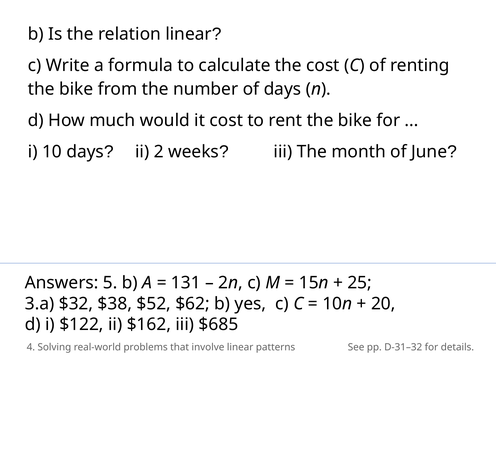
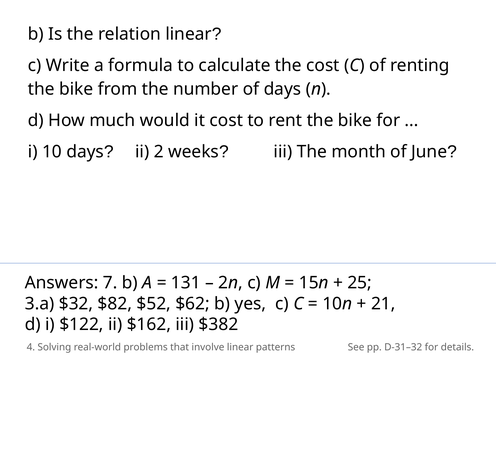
5: 5 -> 7
$38: $38 -> $82
20: 20 -> 21
$685: $685 -> $382
